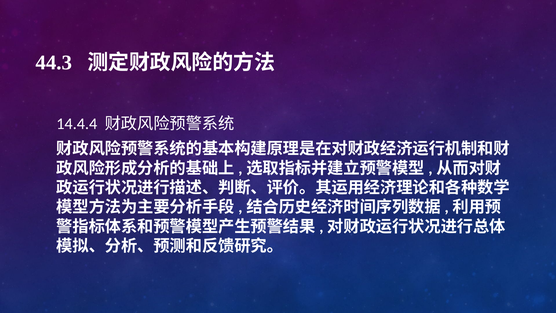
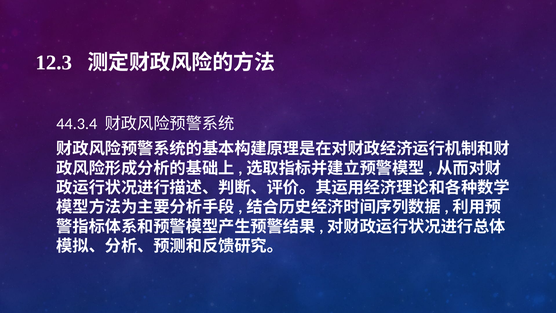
44.3: 44.3 -> 12.3
14.4.4: 14.4.4 -> 44.3.4
